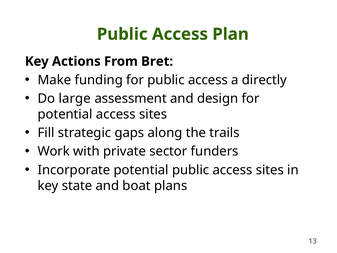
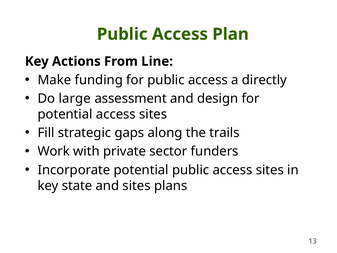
Bret: Bret -> Line
and boat: boat -> sites
